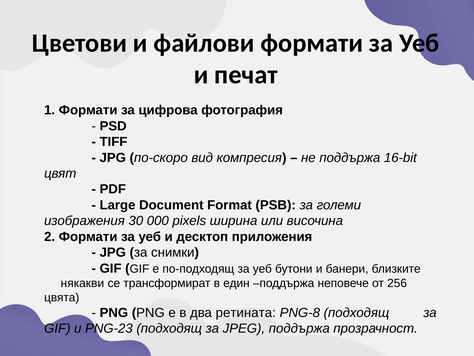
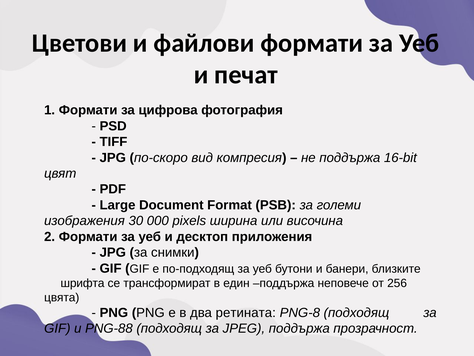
някакви: някакви -> шрифта
PNG-23: PNG-23 -> PNG-88
